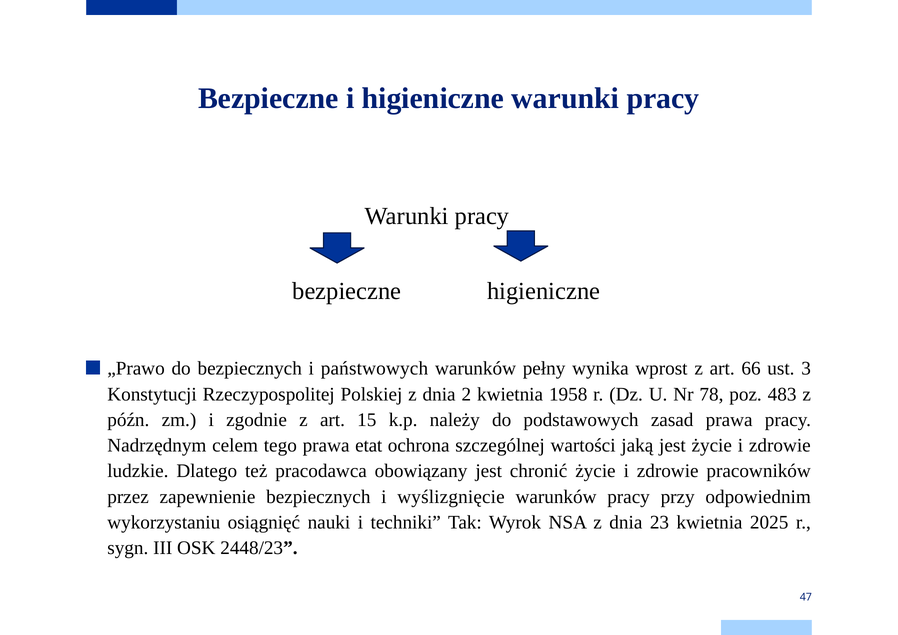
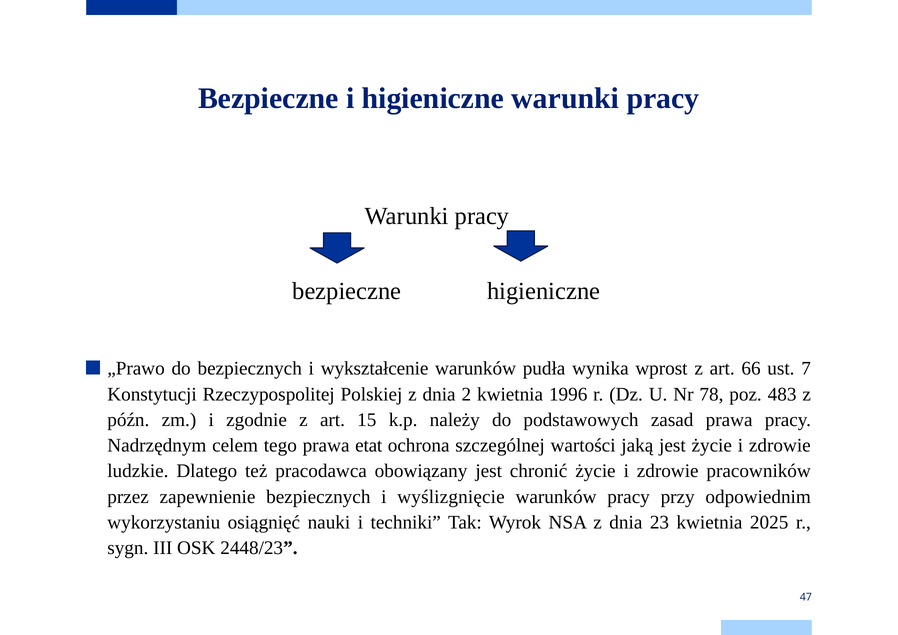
państwowych: państwowych -> wykształcenie
pełny: pełny -> pudła
3: 3 -> 7
1958: 1958 -> 1996
